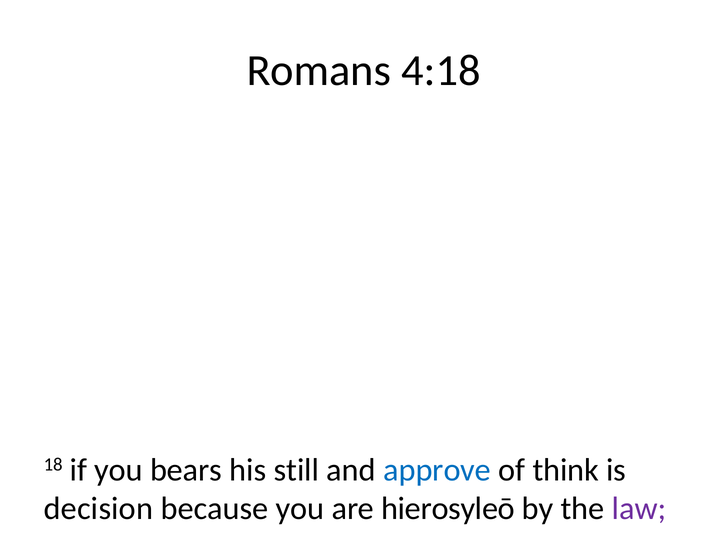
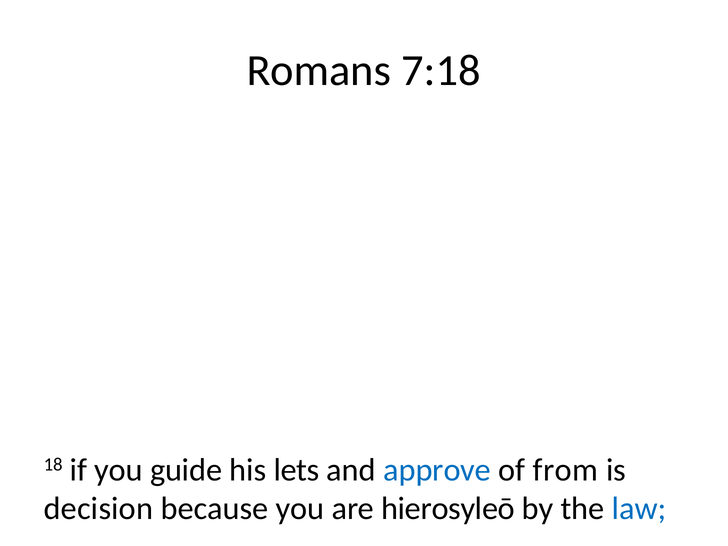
4:18: 4:18 -> 7:18
bears: bears -> guide
still: still -> lets
think: think -> from
law colour: purple -> blue
